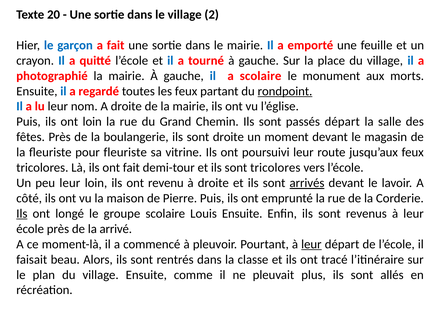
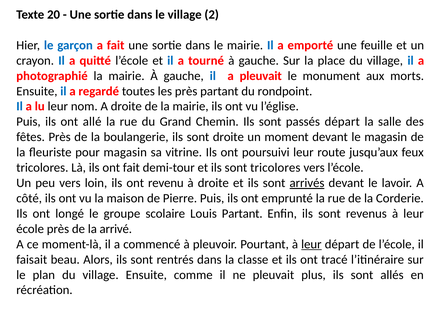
a scolaire: scolaire -> pleuvait
les feux: feux -> près
rondpoint underline: present -> none
ont loin: loin -> allé
pour fleuriste: fleuriste -> magasin
peu leur: leur -> vers
Ils at (22, 213) underline: present -> none
Louis Ensuite: Ensuite -> Partant
